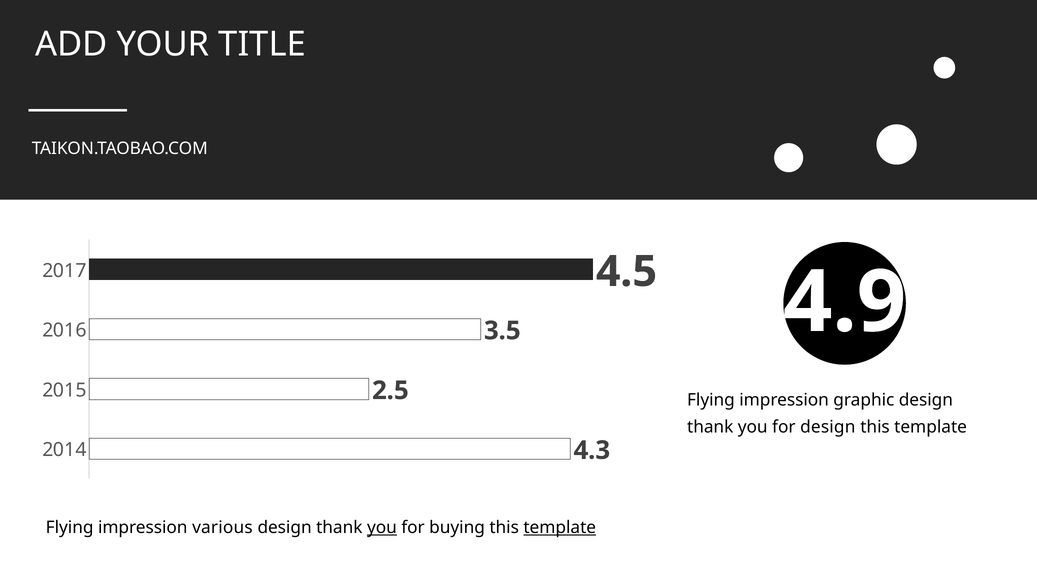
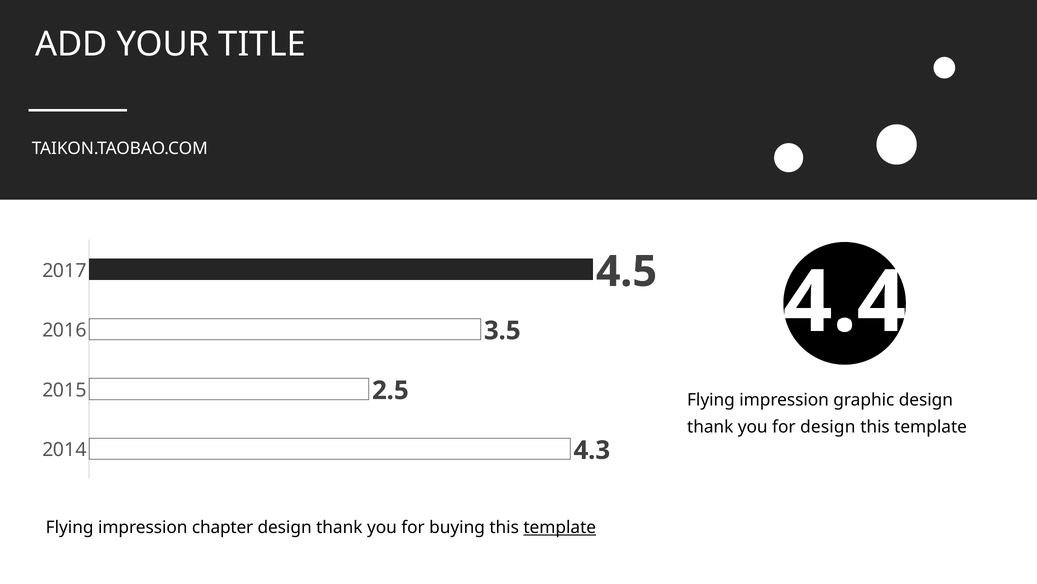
4.9: 4.9 -> 4.4
various: various -> chapter
you at (382, 527) underline: present -> none
